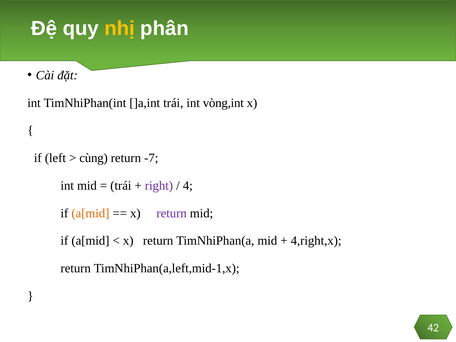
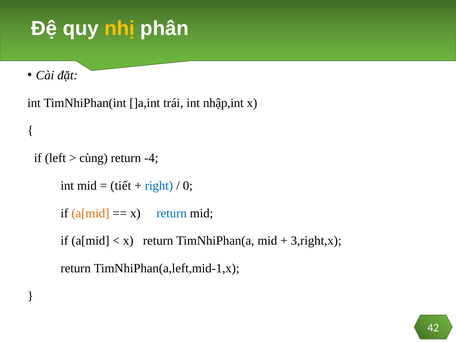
vòng,int: vòng,int -> nhập,int
-7: -7 -> -4
trái at (121, 186): trái -> tiết
right colour: purple -> blue
4: 4 -> 0
return at (172, 213) colour: purple -> blue
4,right,x: 4,right,x -> 3,right,x
